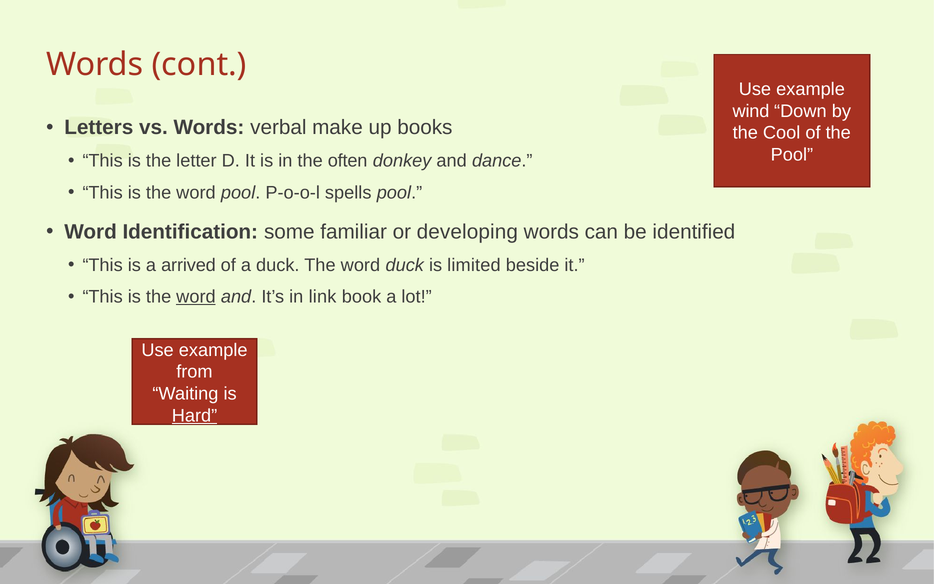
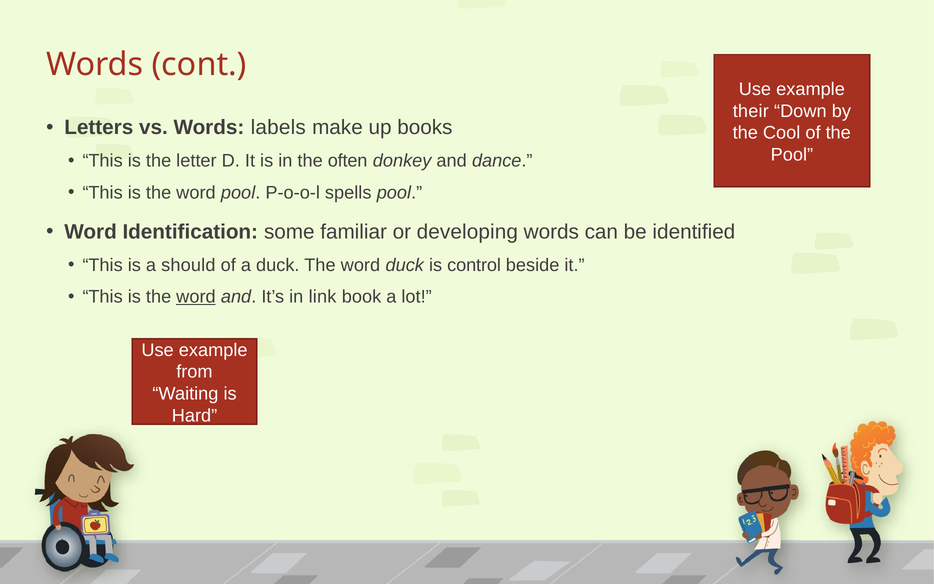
wind: wind -> their
verbal: verbal -> labels
arrived: arrived -> should
limited: limited -> control
Hard underline: present -> none
